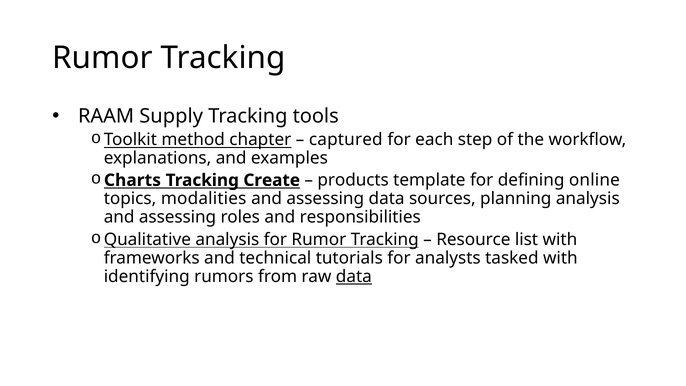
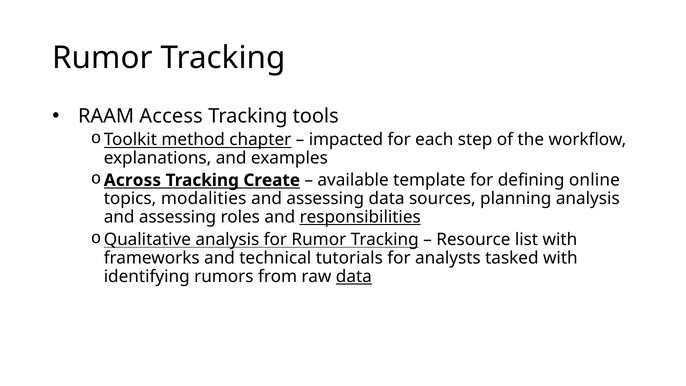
Supply: Supply -> Access
captured: captured -> impacted
Charts: Charts -> Across
products: products -> available
responsibilities underline: none -> present
